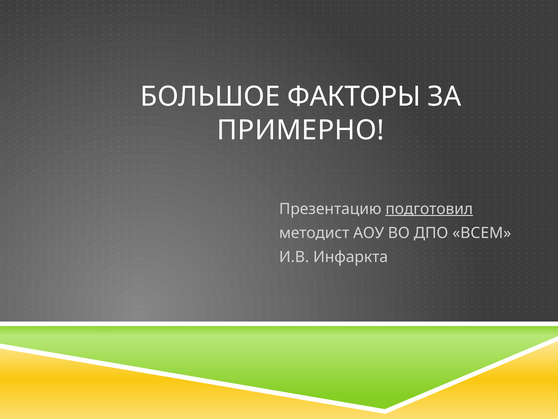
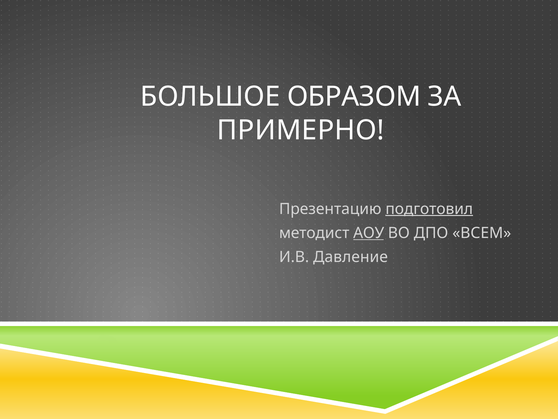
ФАКТОРЫ: ФАКТОРЫ -> ОБРАЗОМ
АОУ underline: none -> present
Инфаркта: Инфаркта -> Давление
